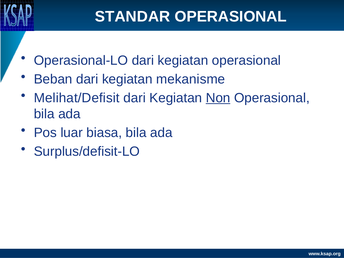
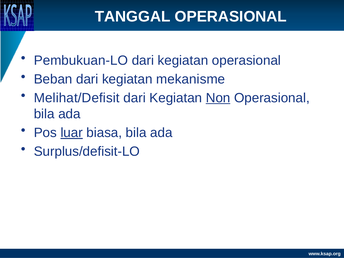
STANDAR: STANDAR -> TANGGAL
Operasional-LO: Operasional-LO -> Pembukuan-LO
luar underline: none -> present
